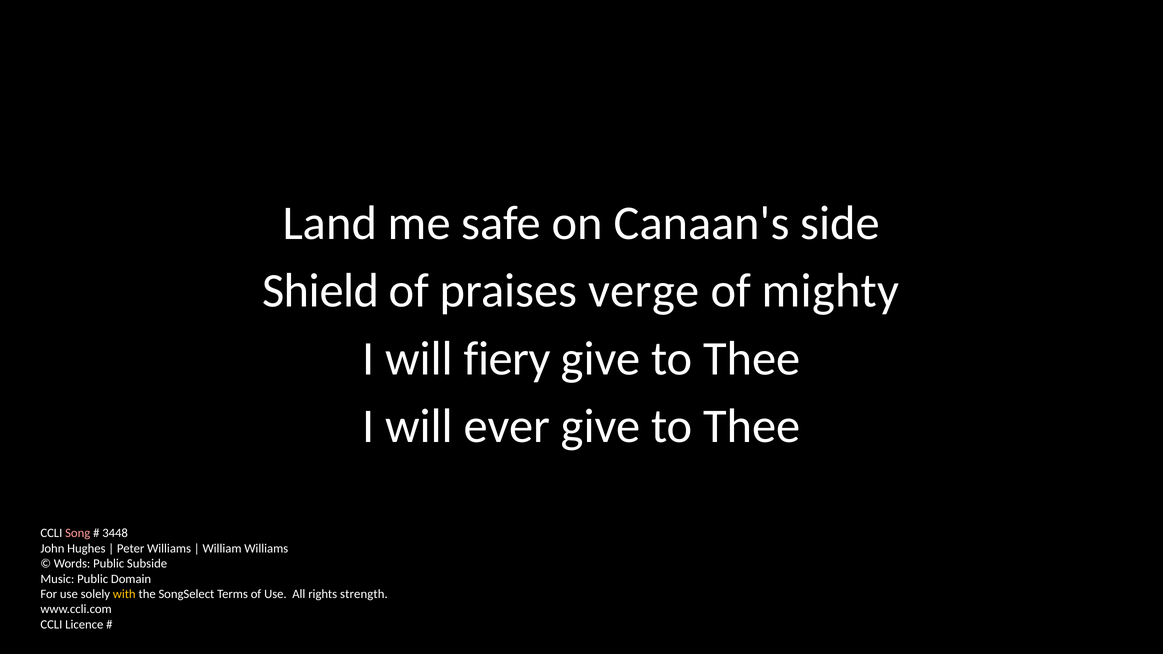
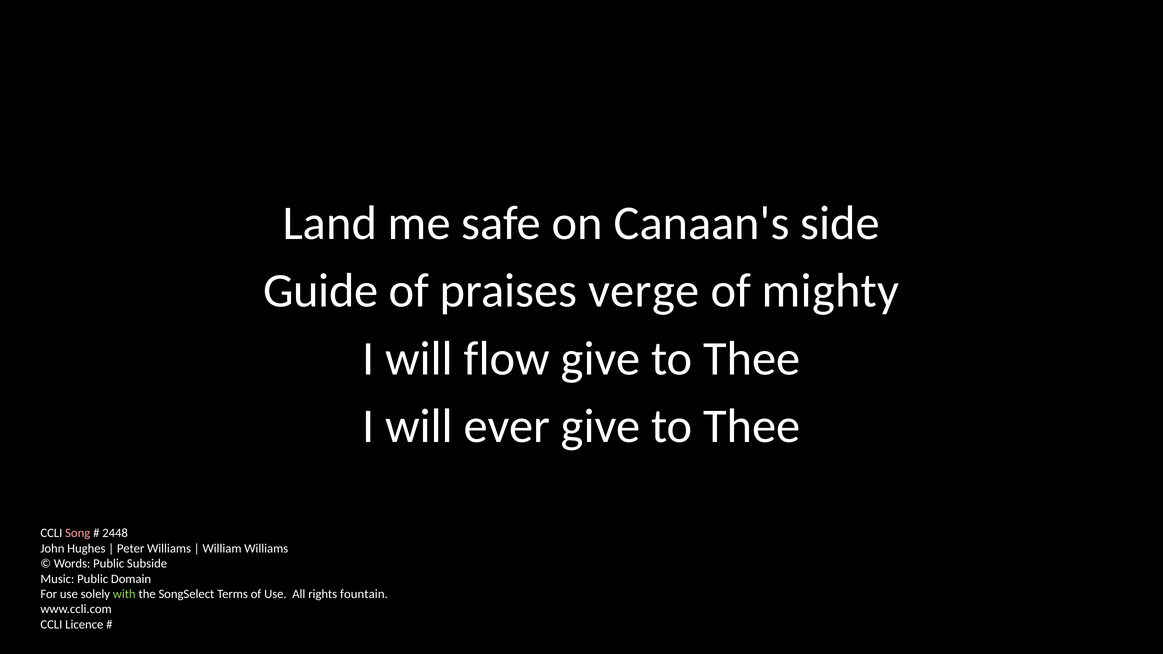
Shield: Shield -> Guide
fiery: fiery -> flow
3448: 3448 -> 2448
with colour: yellow -> light green
strength: strength -> fountain
